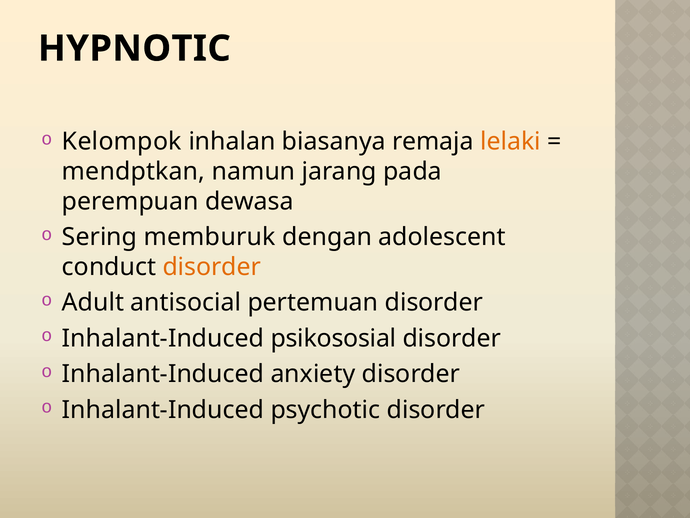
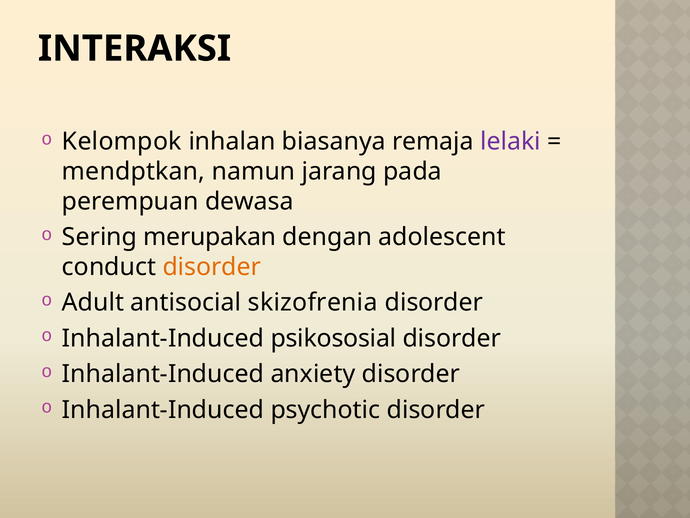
HYPNOTIC: HYPNOTIC -> INTERAKSI
lelaki colour: orange -> purple
memburuk: memburuk -> merupakan
pertemuan: pertemuan -> skizofrenia
